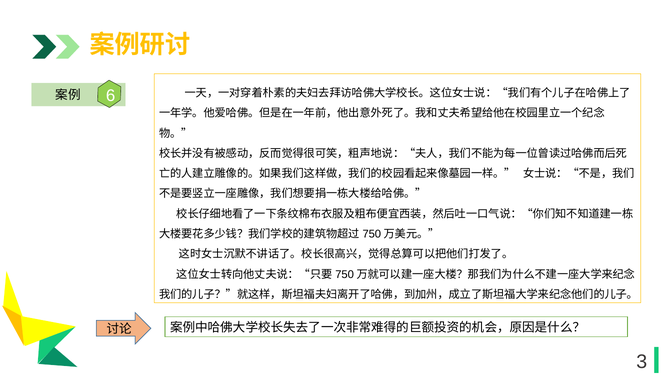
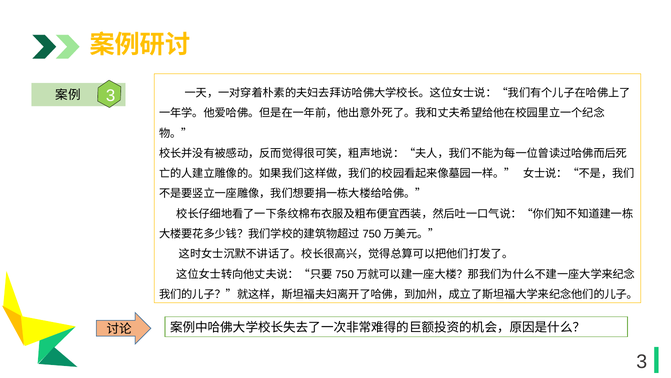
6 at (111, 95): 6 -> 3
